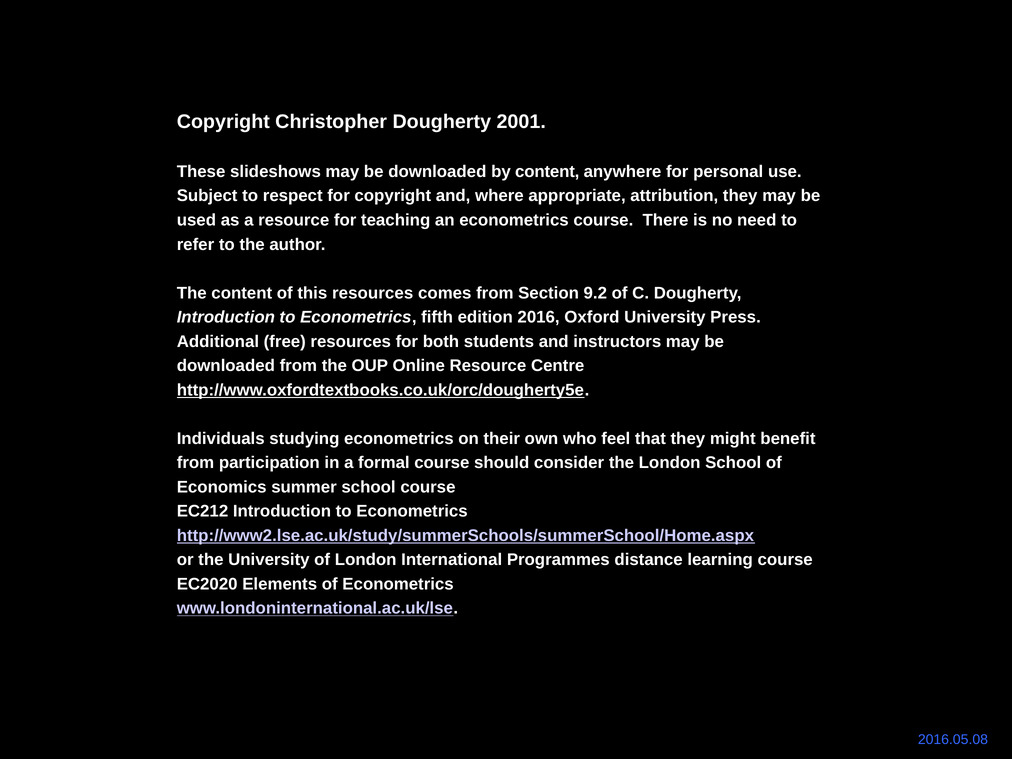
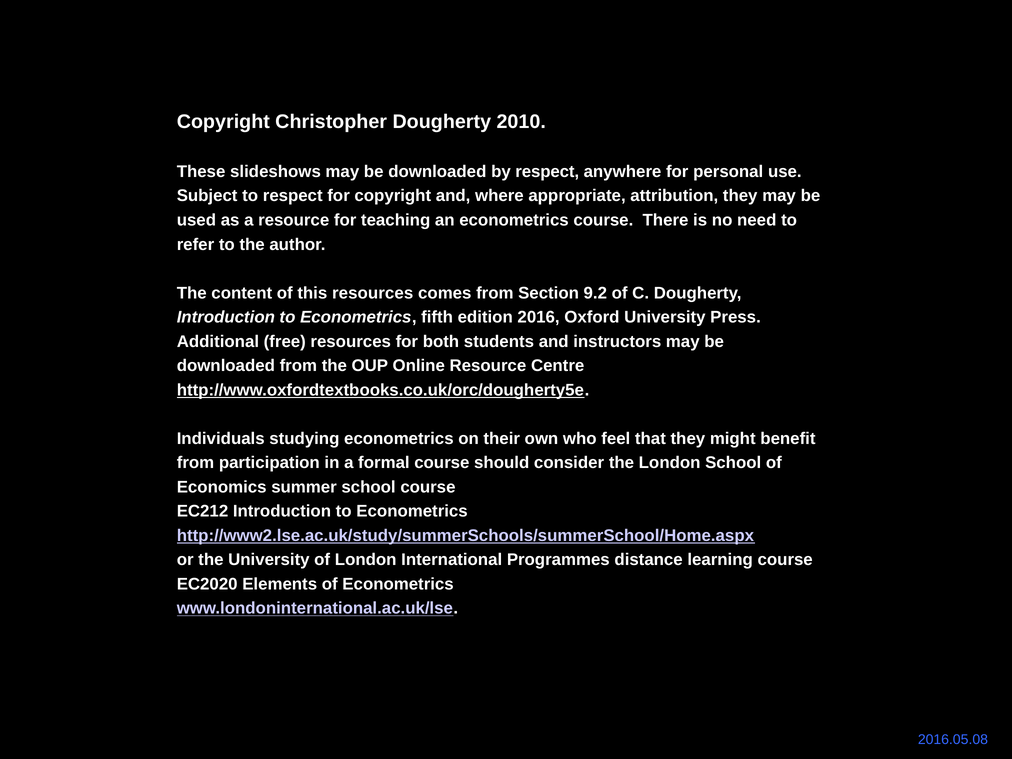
2001: 2001 -> 2010
by content: content -> respect
